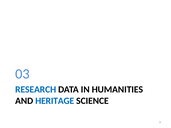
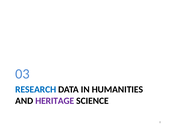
HERITAGE colour: blue -> purple
